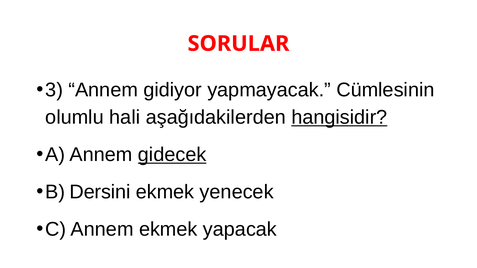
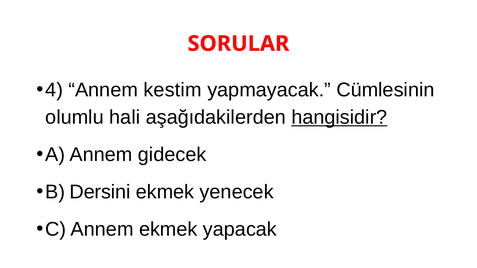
3: 3 -> 4
gidiyor: gidiyor -> kestim
gidecek underline: present -> none
